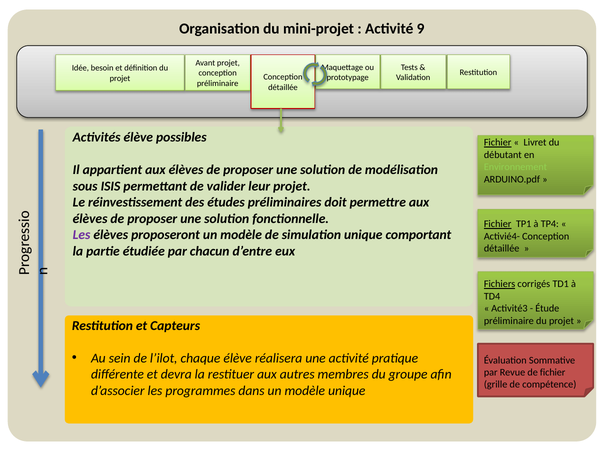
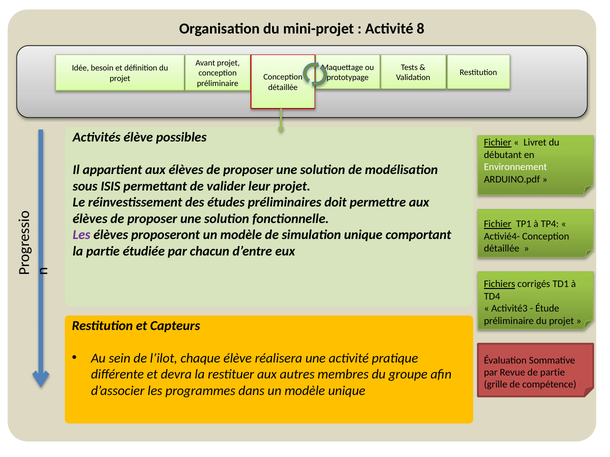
9: 9 -> 8
Environnement colour: light green -> white
de fichier: fichier -> partie
